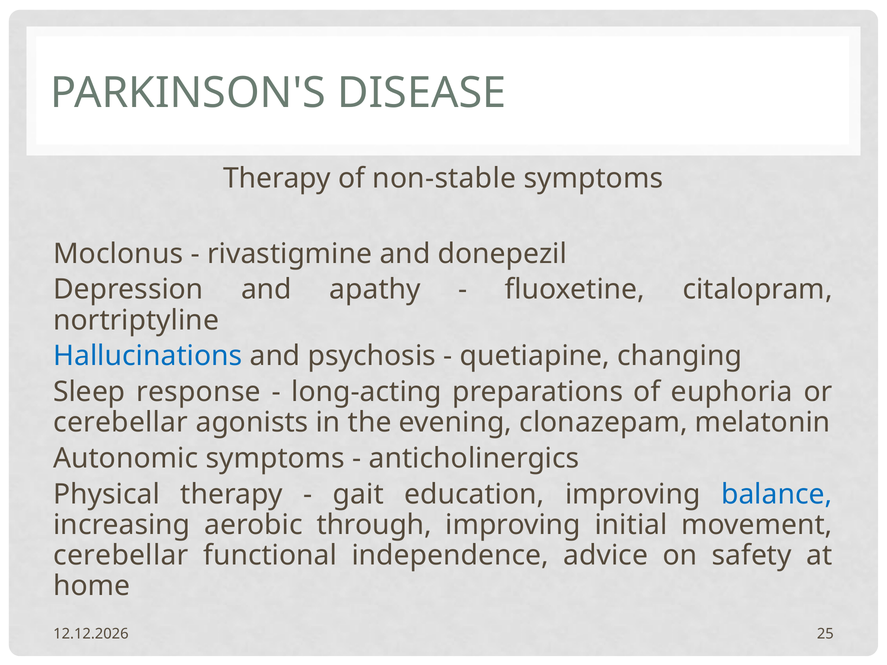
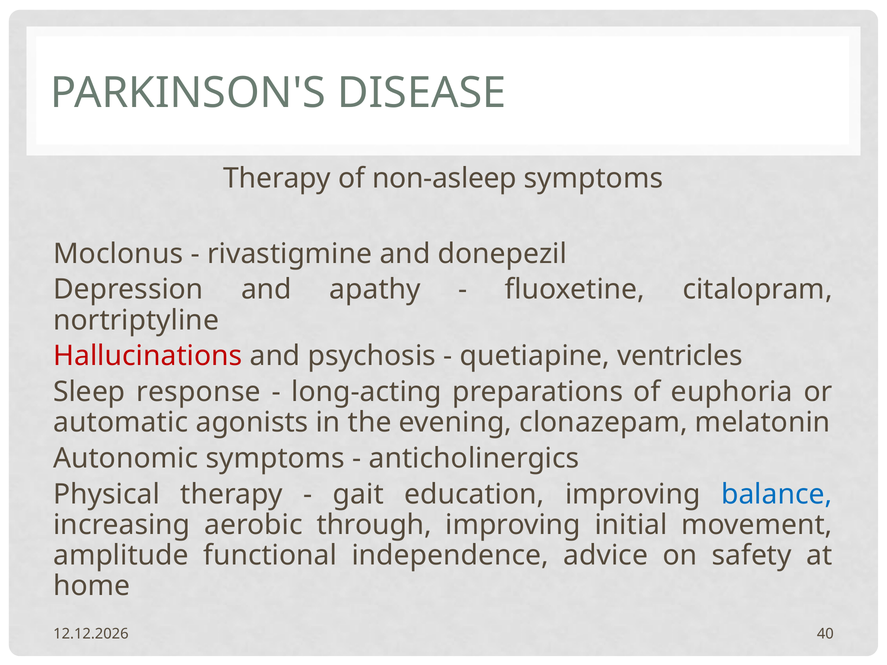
non-stable: non-stable -> non-asleep
Hallucinations colour: blue -> red
changing: changing -> ventricles
cerebellar at (121, 423): cerebellar -> automatic
cerebellar at (121, 556): cerebellar -> amplitude
25: 25 -> 40
